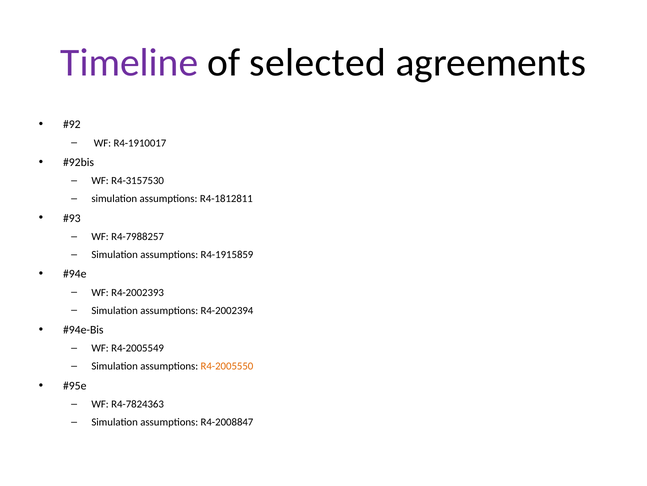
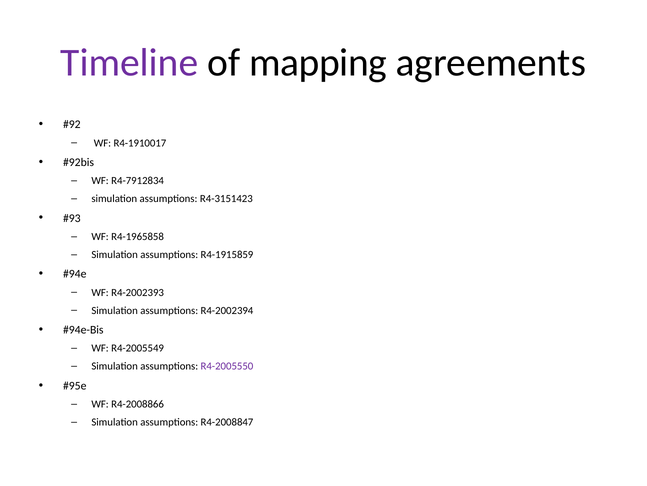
selected: selected -> mapping
R4-3157530: R4-3157530 -> R4-7912834
R4-1812811: R4-1812811 -> R4-3151423
R4-7988257: R4-7988257 -> R4-1965858
R4-2005550 colour: orange -> purple
R4-7824363: R4-7824363 -> R4-2008866
